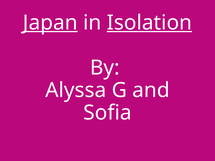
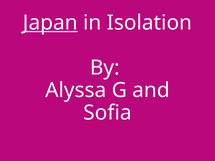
Isolation underline: present -> none
